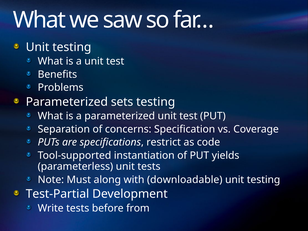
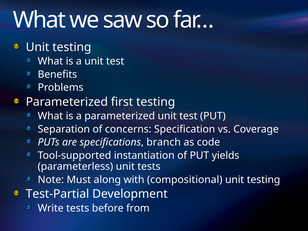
sets: sets -> first
restrict: restrict -> branch
downloadable: downloadable -> compositional
